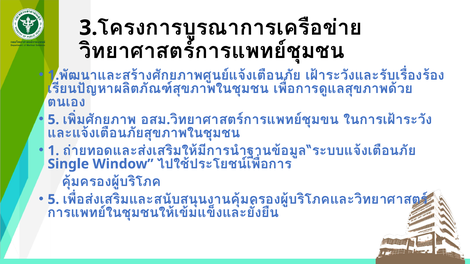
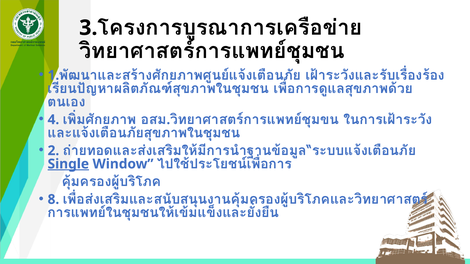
5 at (53, 120): 5 -> 4
1: 1 -> 2
Single underline: none -> present
5 at (53, 200): 5 -> 8
